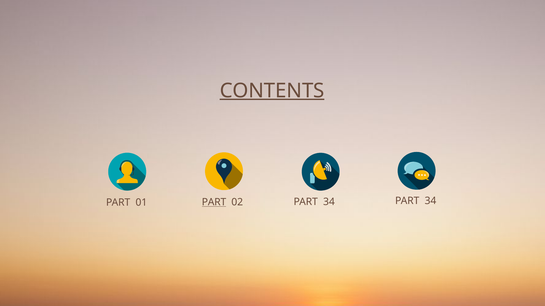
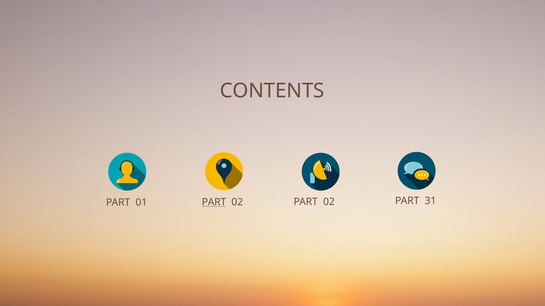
CONTENTS underline: present -> none
02 PART 34: 34 -> 02
34 at (430, 201): 34 -> 31
